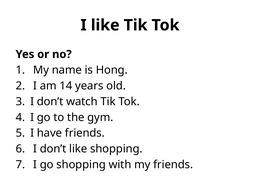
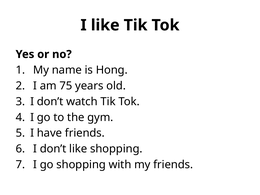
14: 14 -> 75
